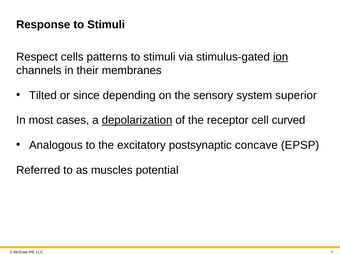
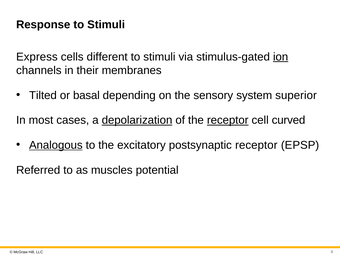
Respect: Respect -> Express
patterns: patterns -> different
since: since -> basal
receptor at (228, 120) underline: none -> present
Analogous underline: none -> present
postsynaptic concave: concave -> receptor
